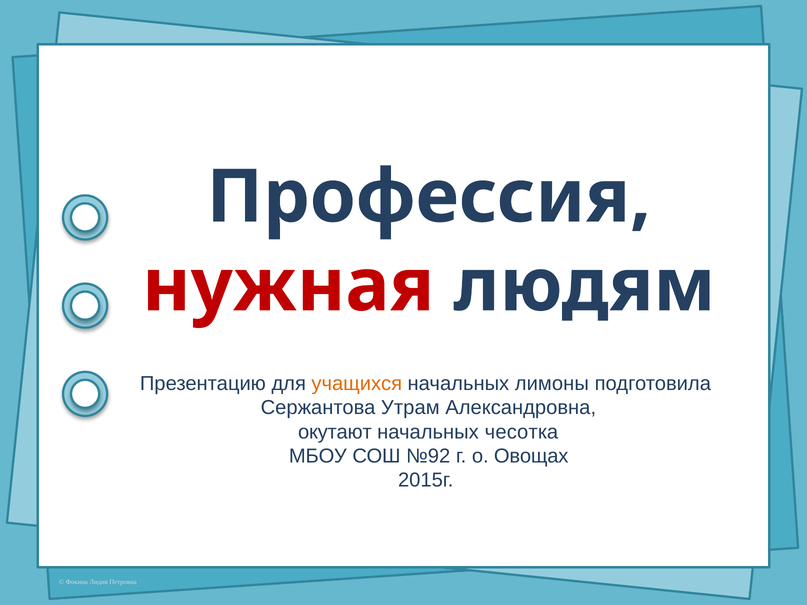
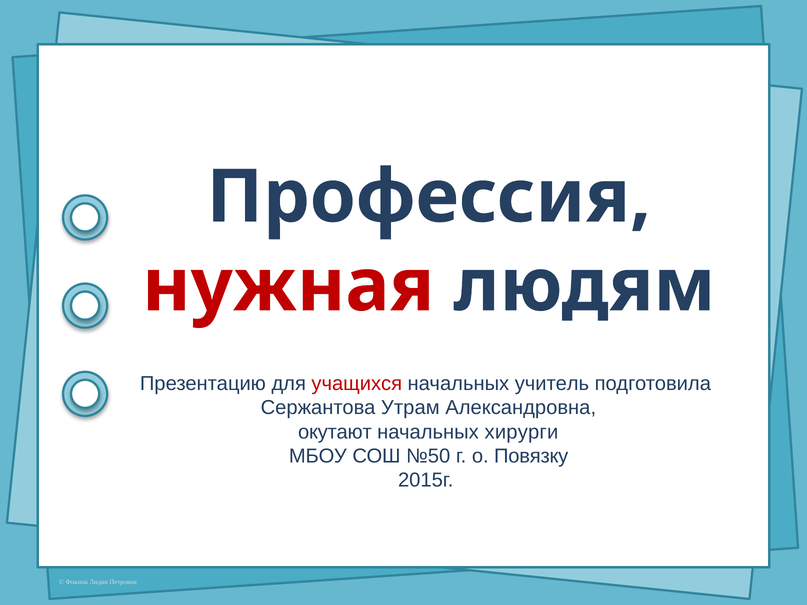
учащихся colour: orange -> red
лимоны: лимоны -> учитель
чесотка: чесотка -> хирурги
№92: №92 -> №50
Овощах: Овощах -> Повязку
